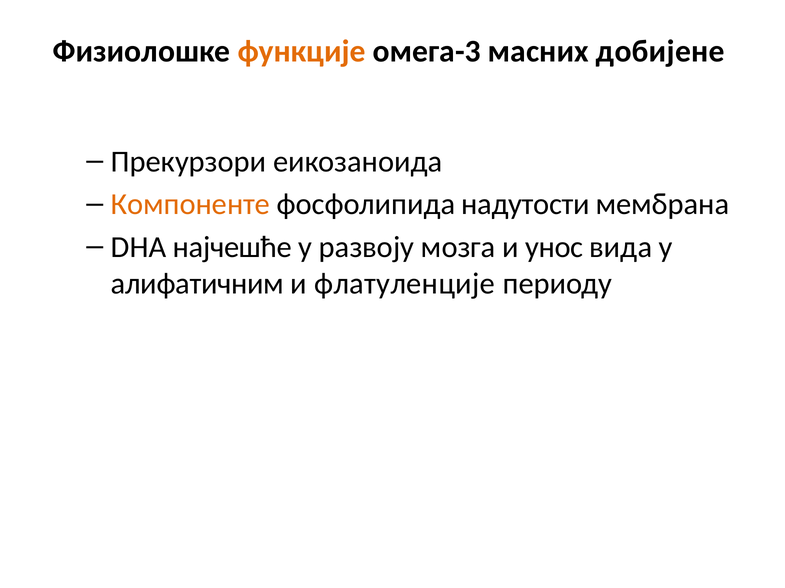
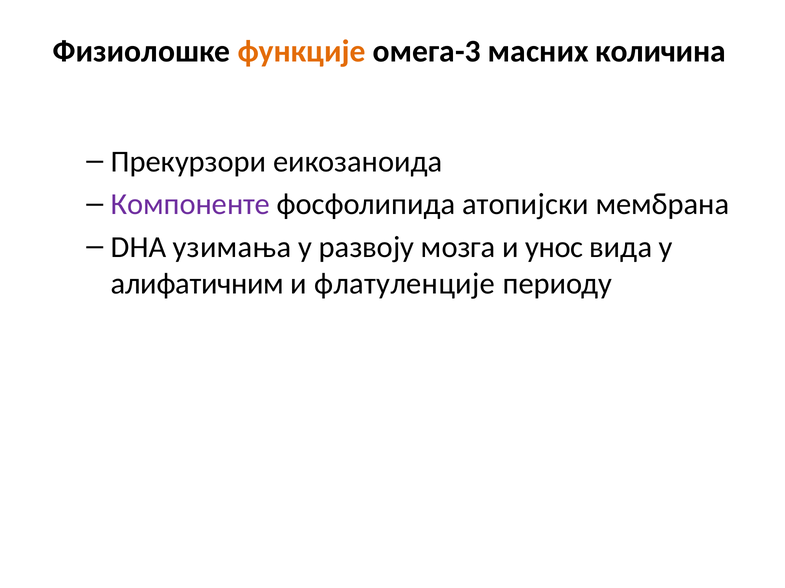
добијене: добијене -> количина
Компоненте colour: orange -> purple
надутости: надутости -> атопијски
најчешће: најчешће -> узимања
